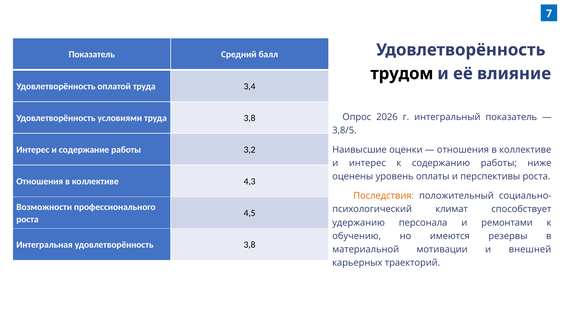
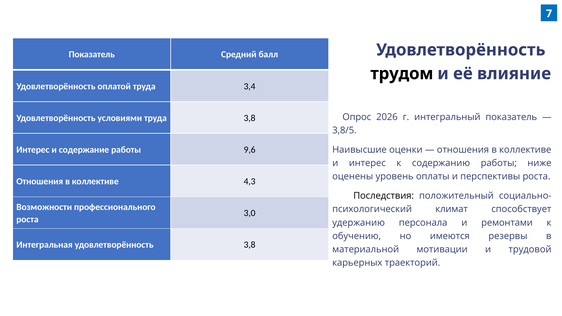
3,2: 3,2 -> 9,6
Последствия colour: orange -> black
4,5: 4,5 -> 3,0
внешней: внешней -> трудовой
